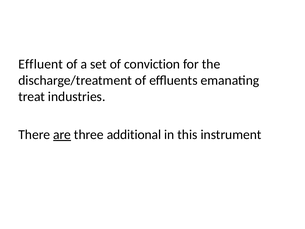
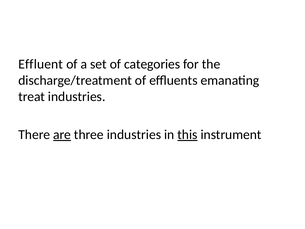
conviction: conviction -> categories
three additional: additional -> industries
this underline: none -> present
